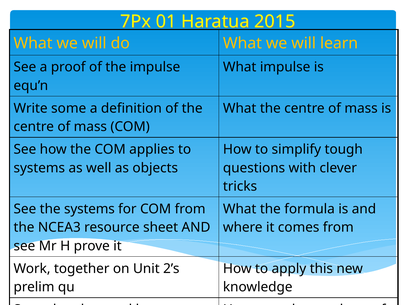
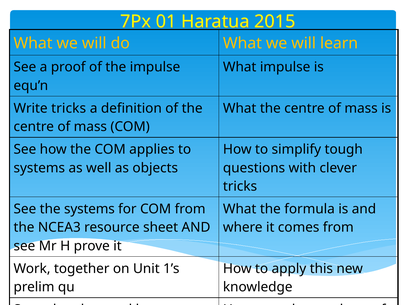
Write some: some -> tricks
2’s: 2’s -> 1’s
